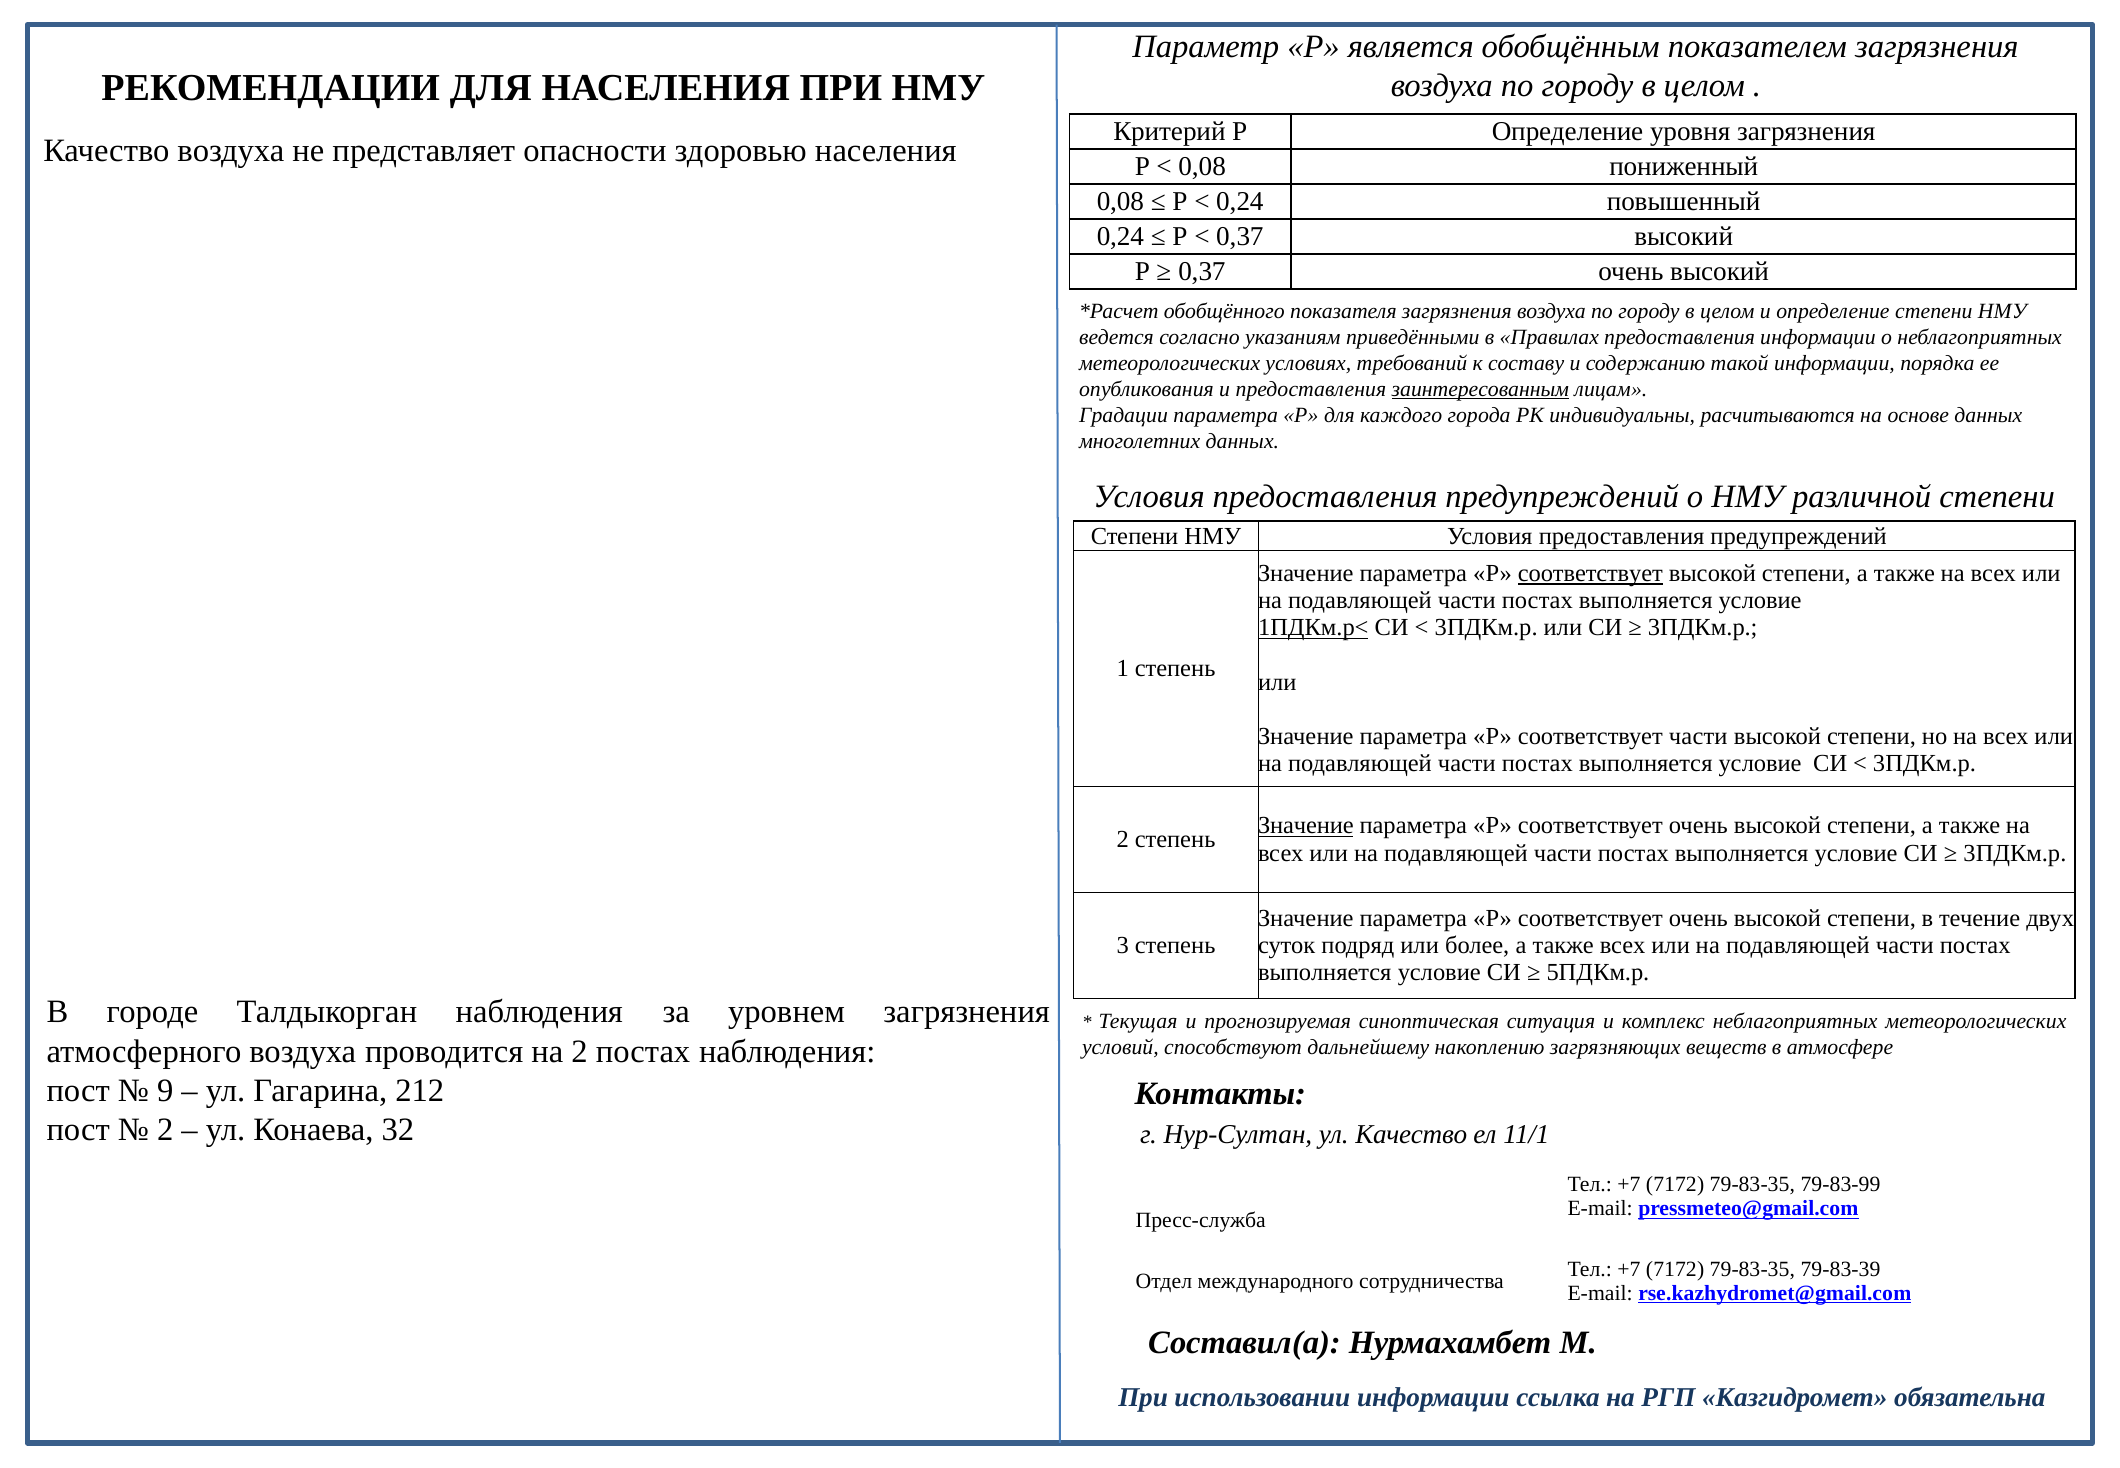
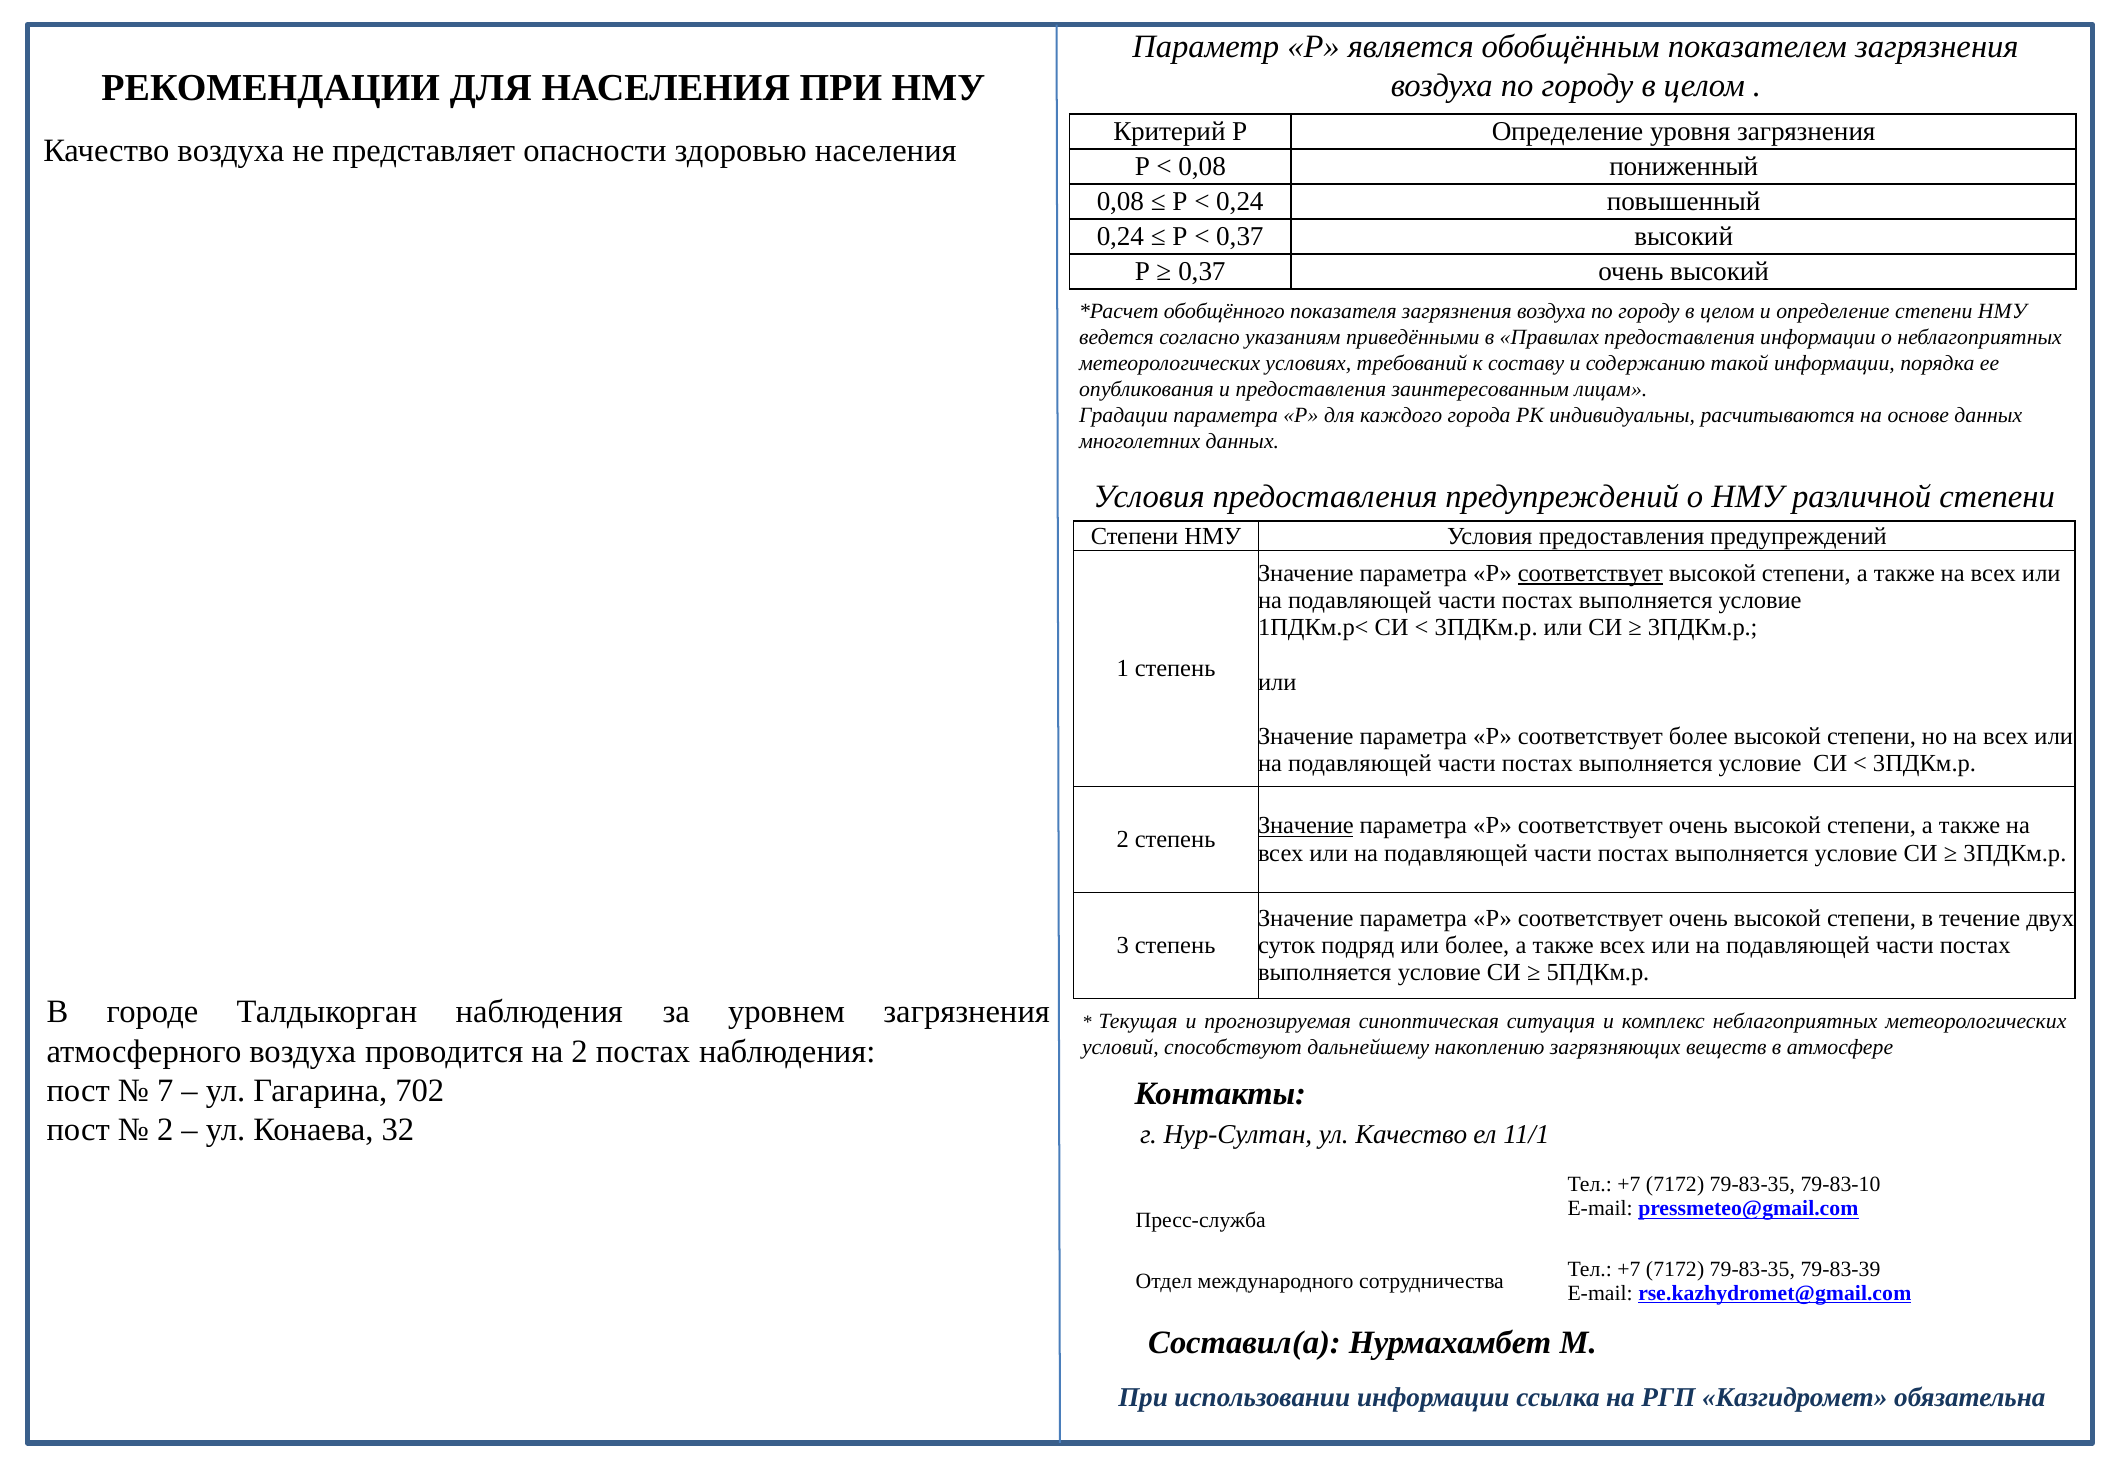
заинтересованным underline: present -> none
1ПДКм.р< underline: present -> none
соответствует части: части -> более
9: 9 -> 7
212: 212 -> 702
79-83-99: 79-83-99 -> 79-83-10
